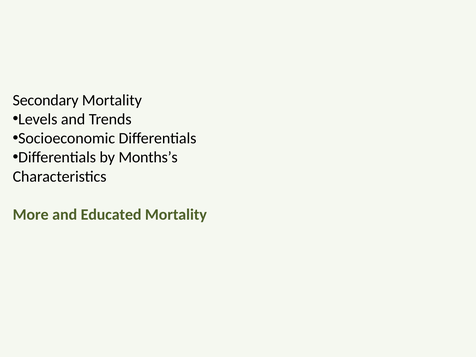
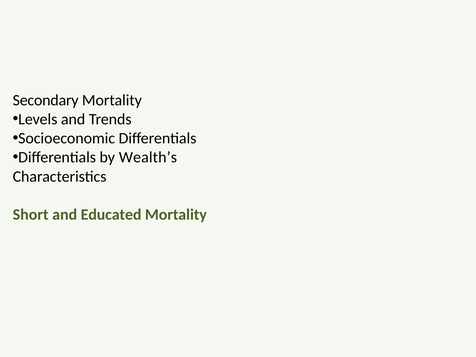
Months’s: Months’s -> Wealth’s
More: More -> Short
